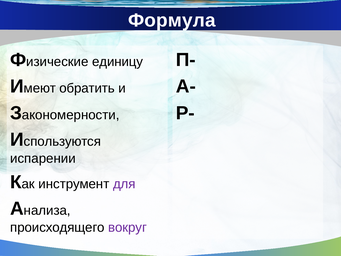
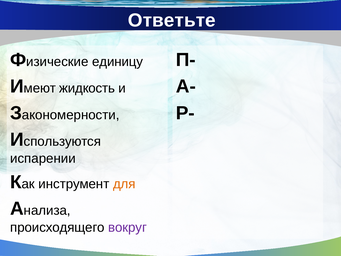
Формула: Формула -> Ответьте
обратить: обратить -> жидкость
для colour: purple -> orange
